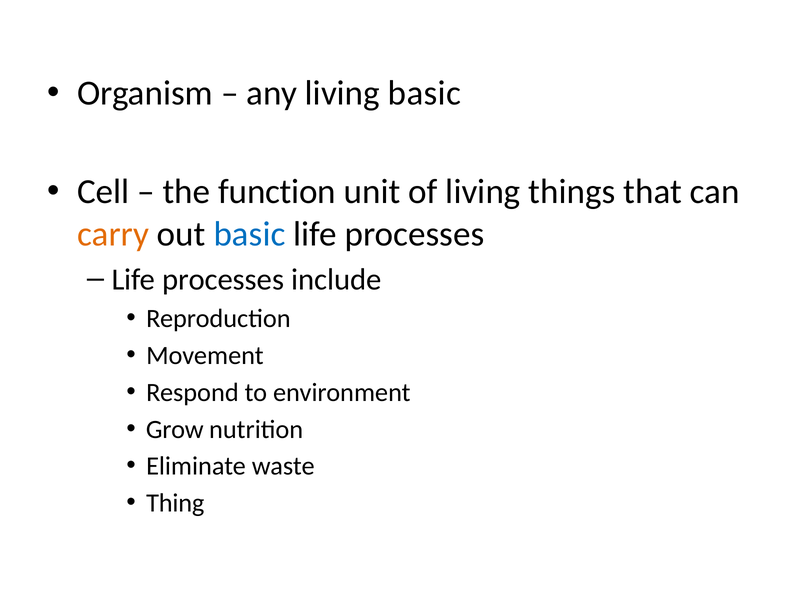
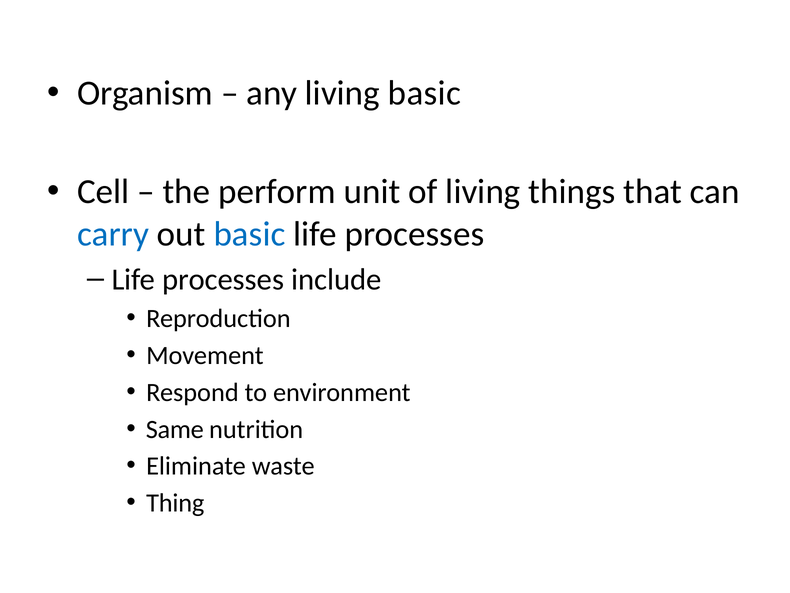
function: function -> perform
carry colour: orange -> blue
Grow: Grow -> Same
